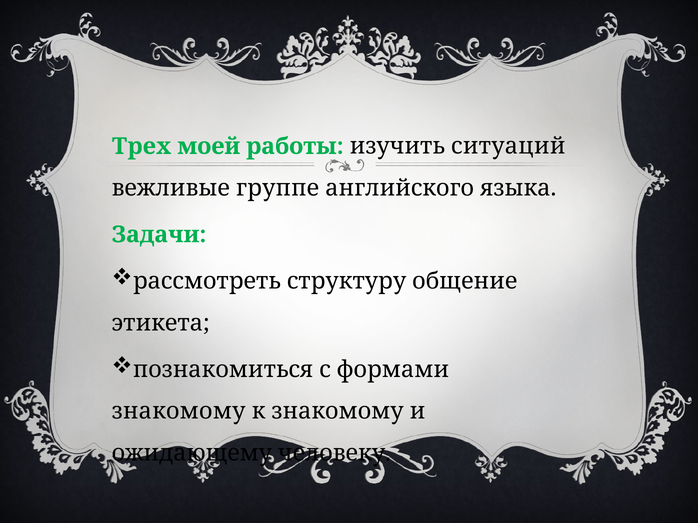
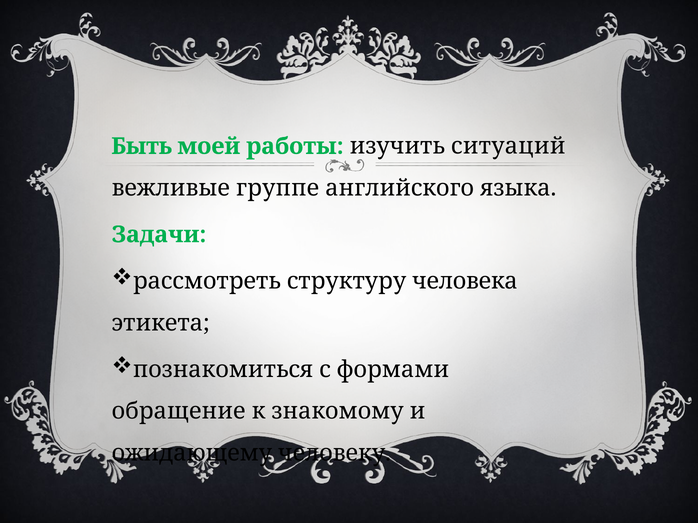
Трех: Трех -> Быть
общение: общение -> человека
знакомому at (179, 412): знакомому -> обращение
